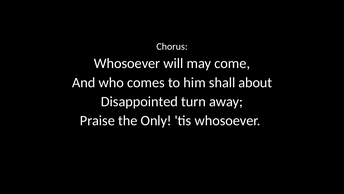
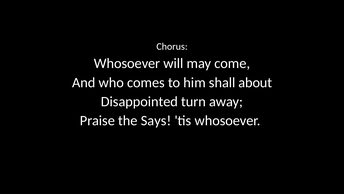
Only: Only -> Says
